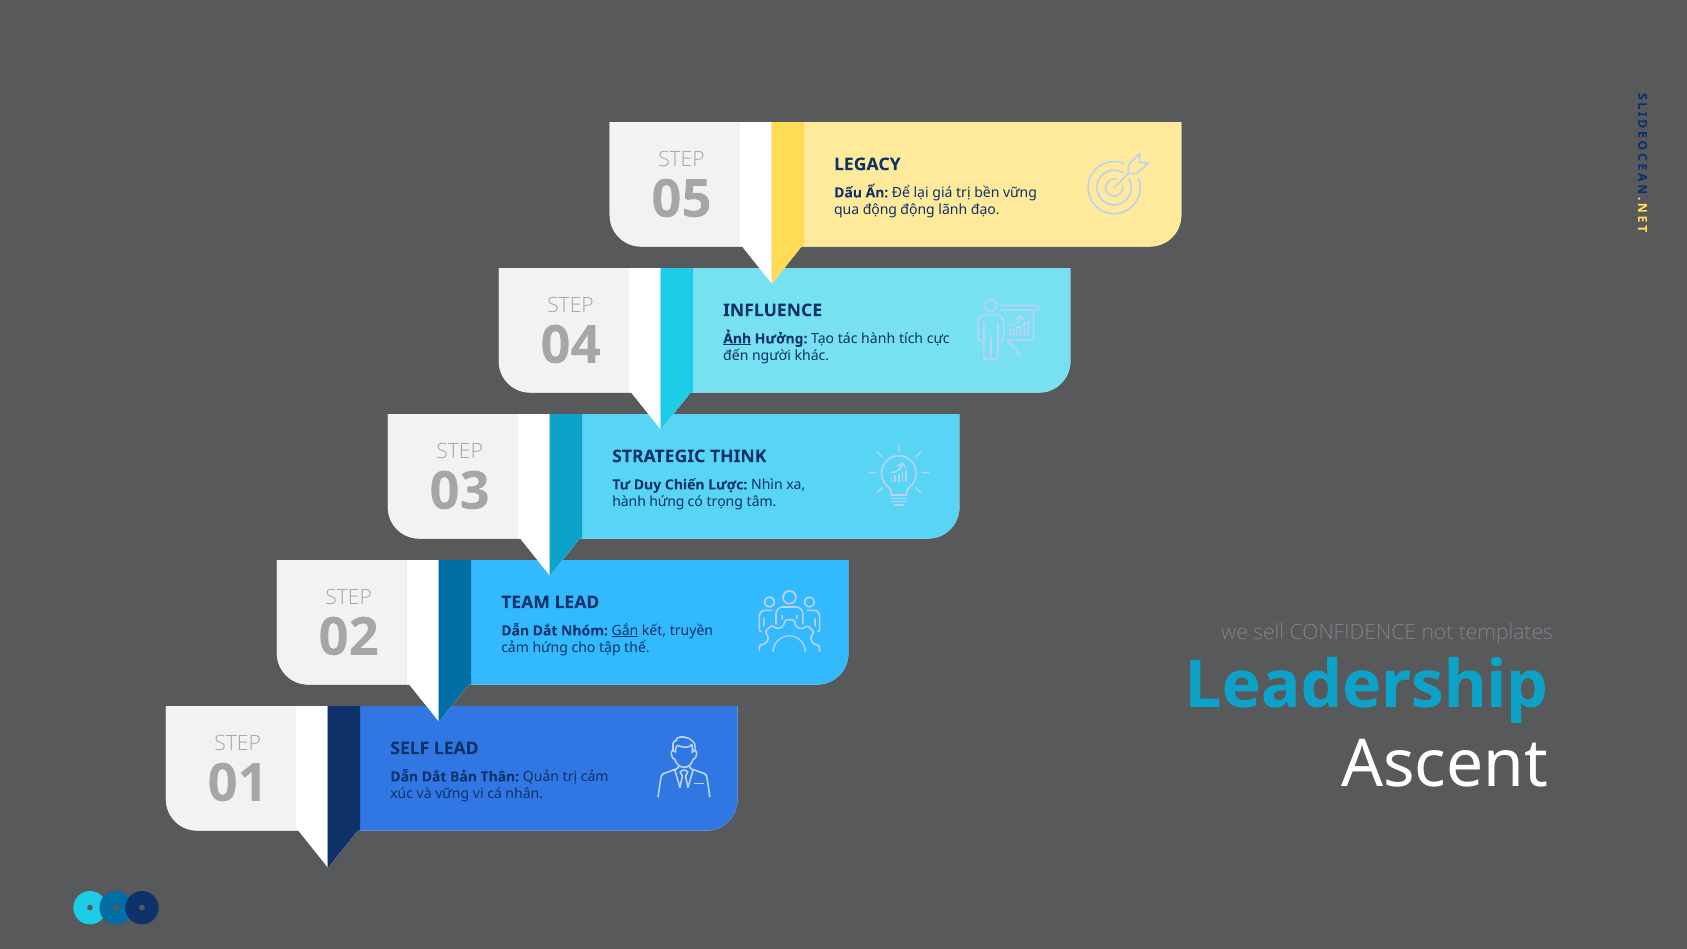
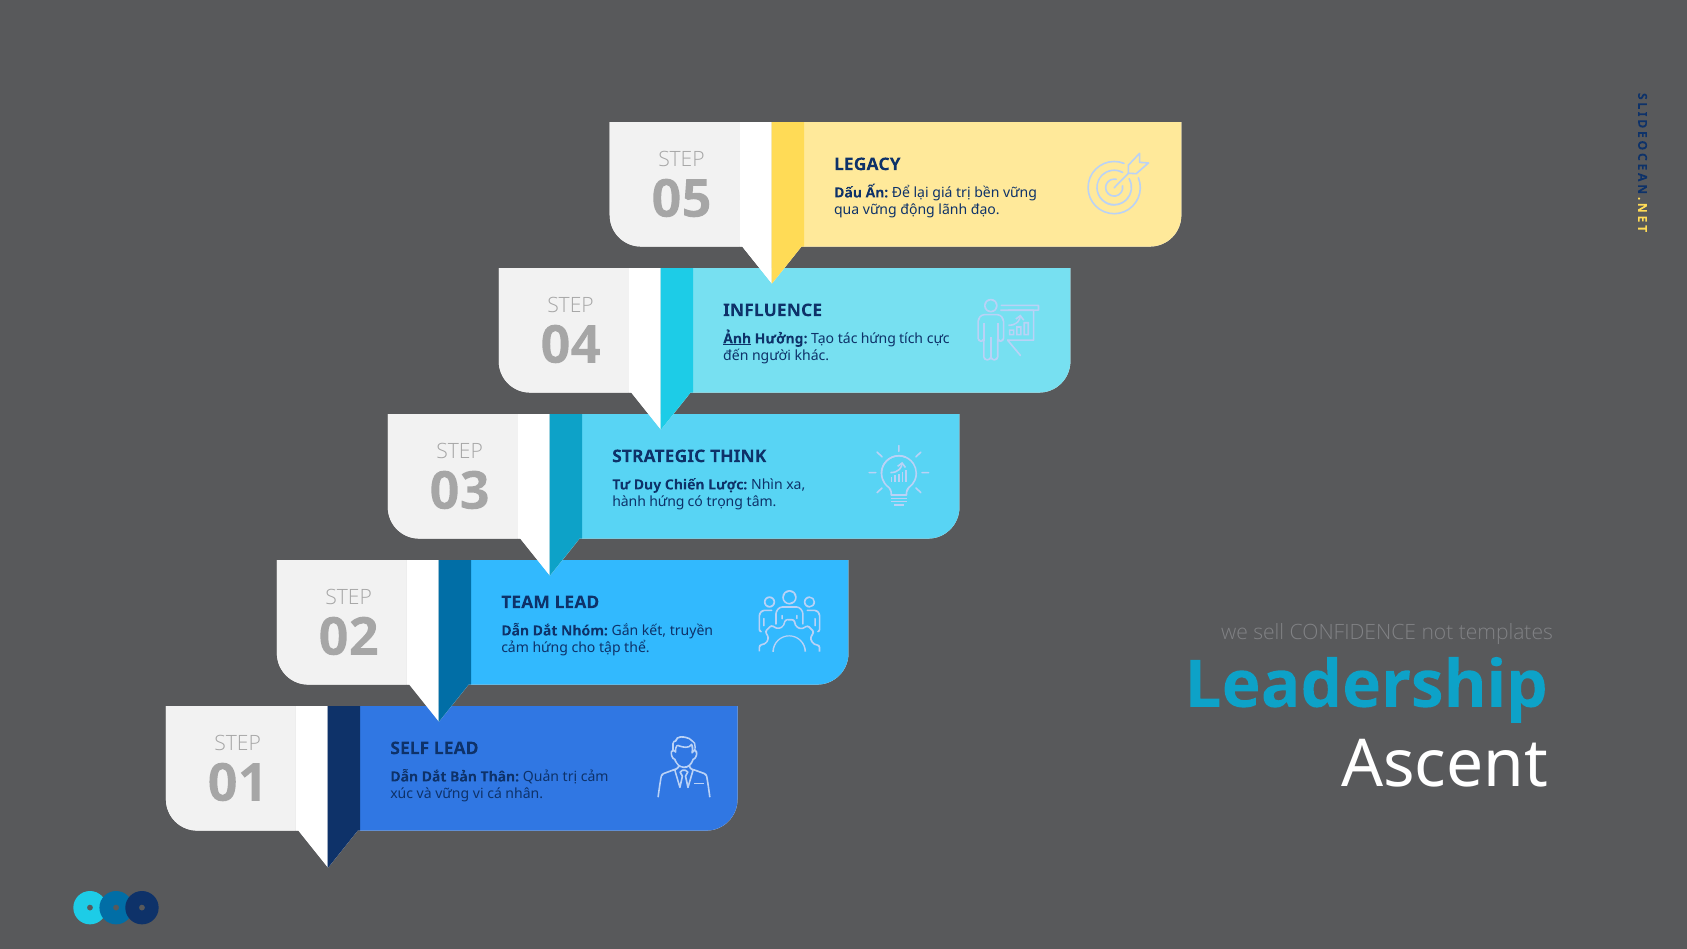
qua động: động -> vững
tác hành: hành -> hứng
Gắn underline: present -> none
